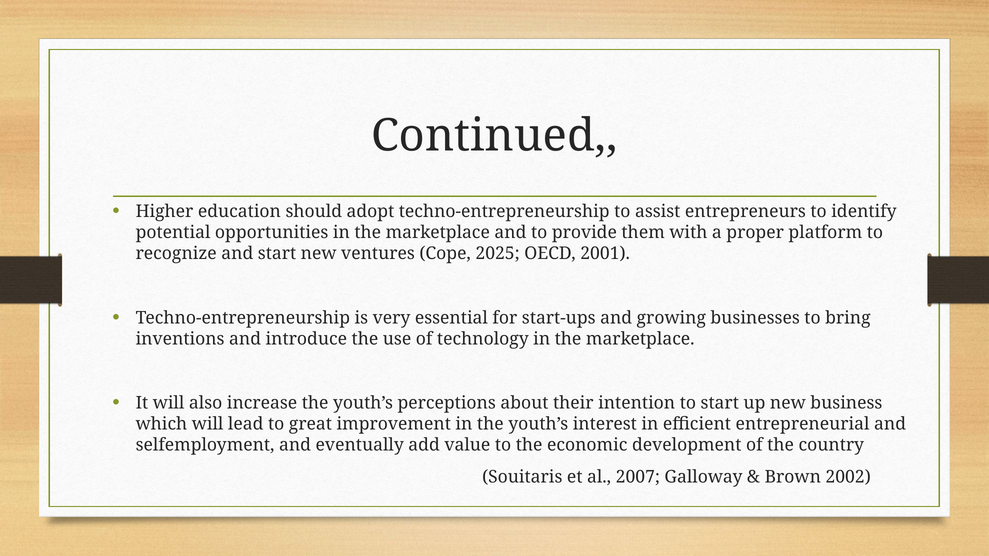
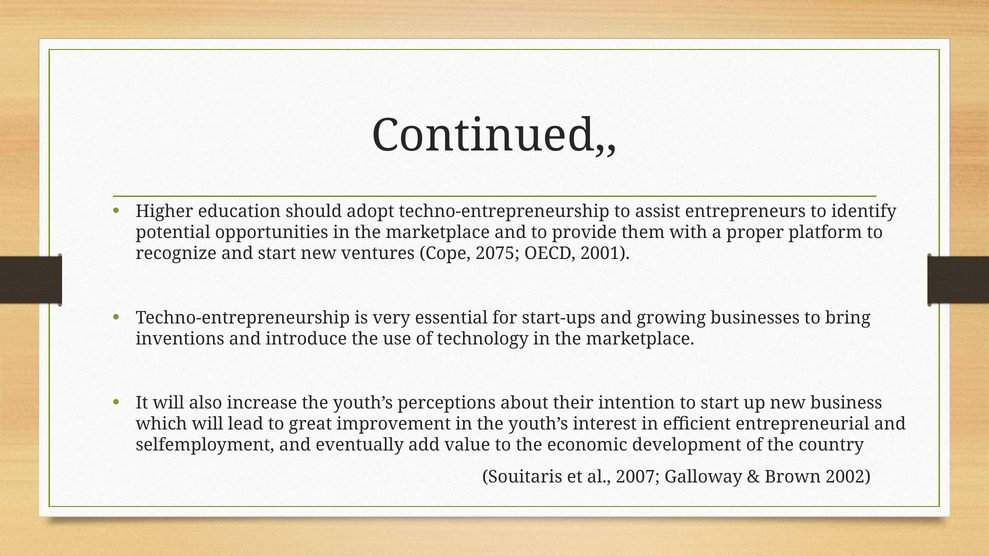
2025: 2025 -> 2075
